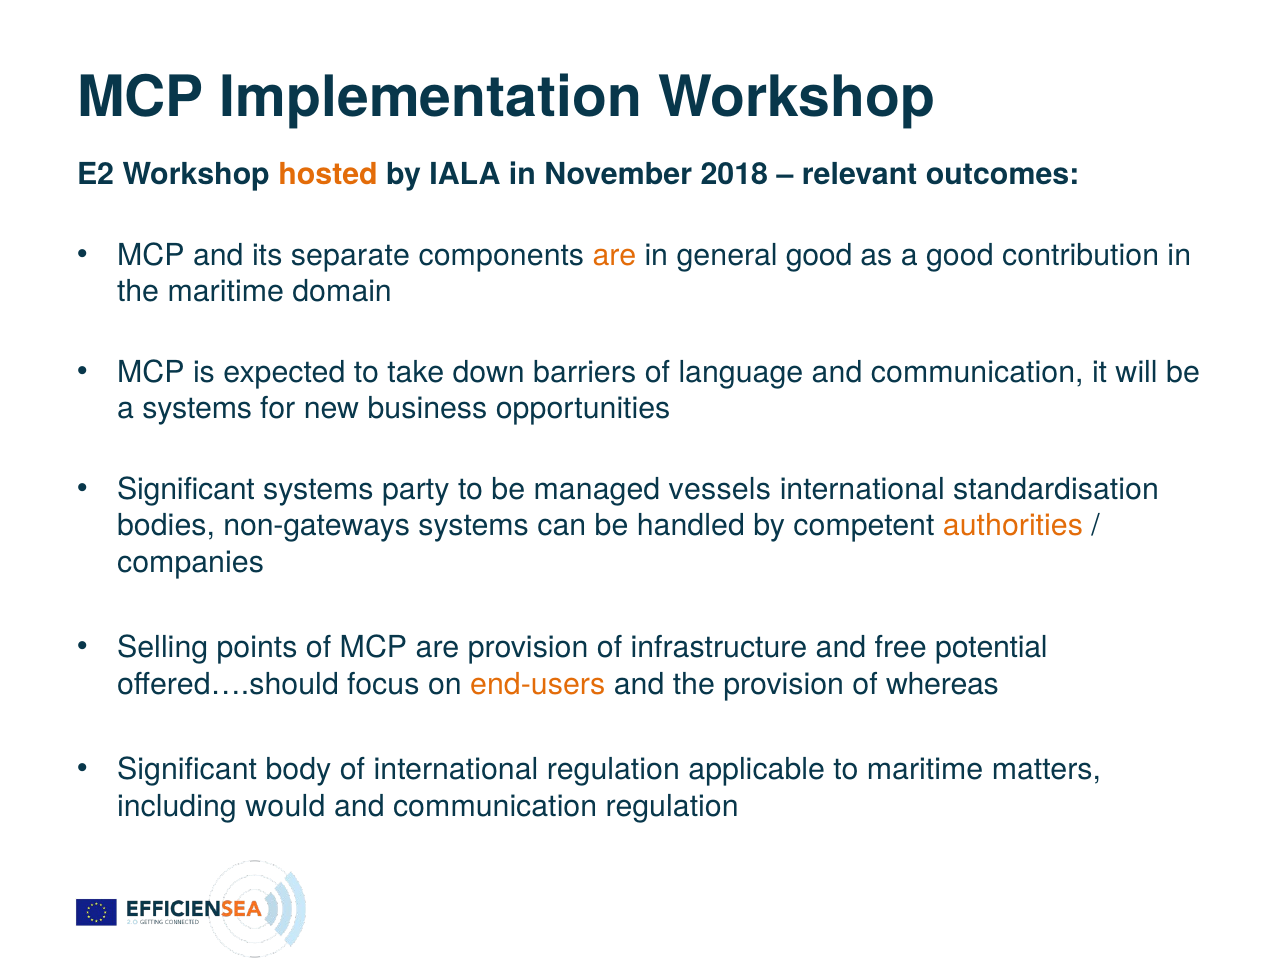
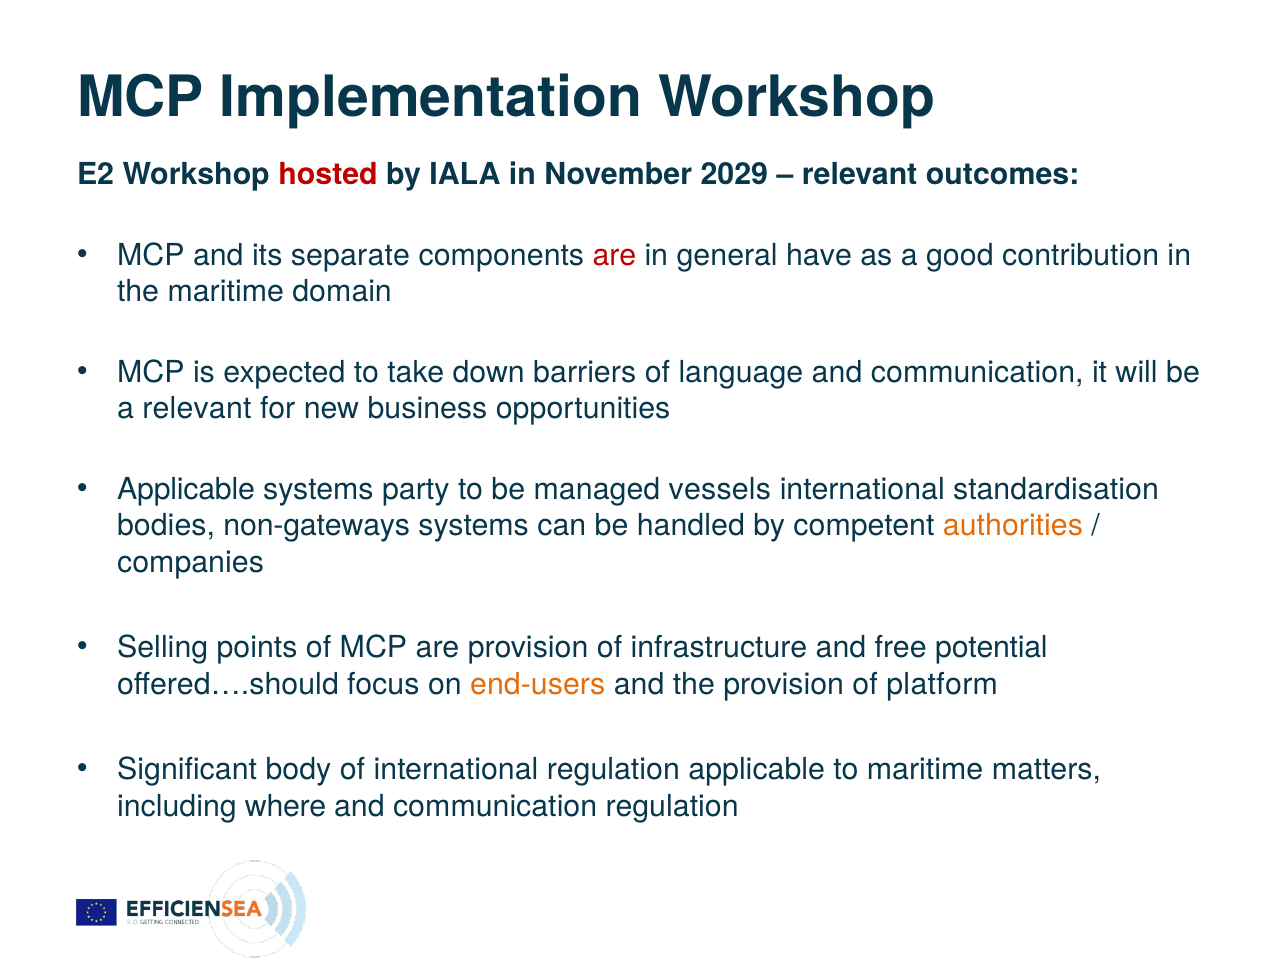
hosted colour: orange -> red
2018: 2018 -> 2029
are at (614, 255) colour: orange -> red
general good: good -> have
a systems: systems -> relevant
Significant at (186, 489): Significant -> Applicable
whereas: whereas -> platform
would: would -> where
